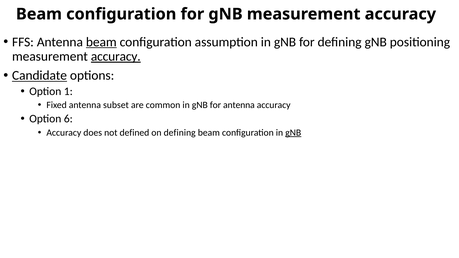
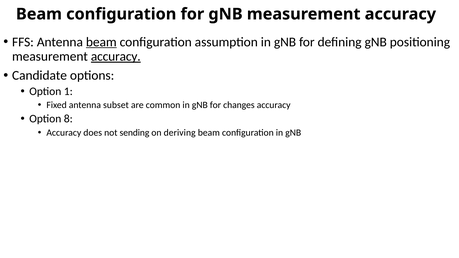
Candidate underline: present -> none
for antenna: antenna -> changes
6: 6 -> 8
defined: defined -> sending
on defining: defining -> deriving
gNB at (293, 133) underline: present -> none
